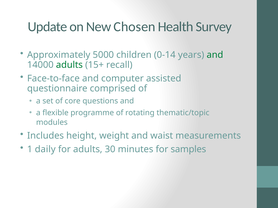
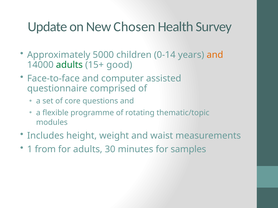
and at (215, 55) colour: green -> orange
recall: recall -> good
daily: daily -> from
